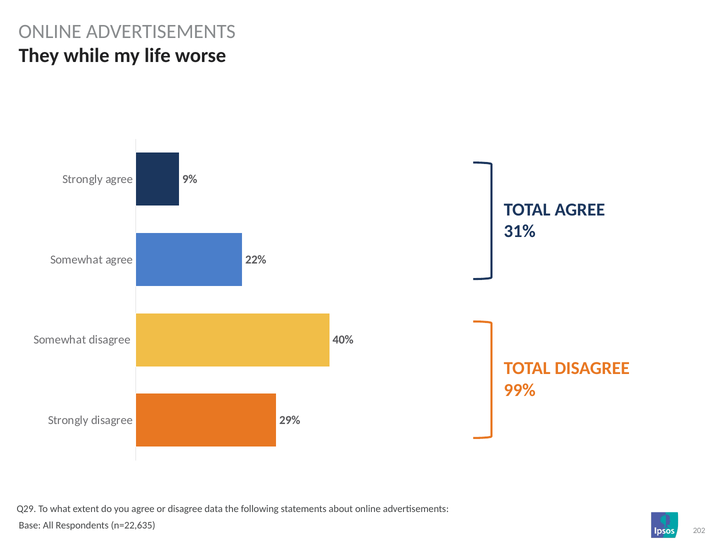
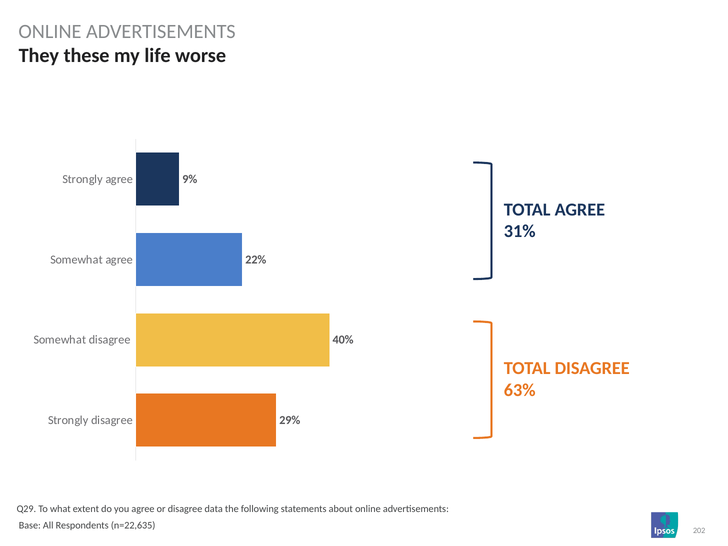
while: while -> these
99%: 99% -> 63%
